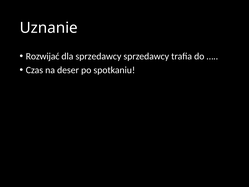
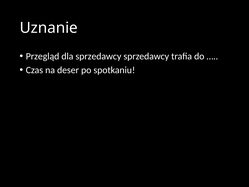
Rozwijać: Rozwijać -> Przegląd
